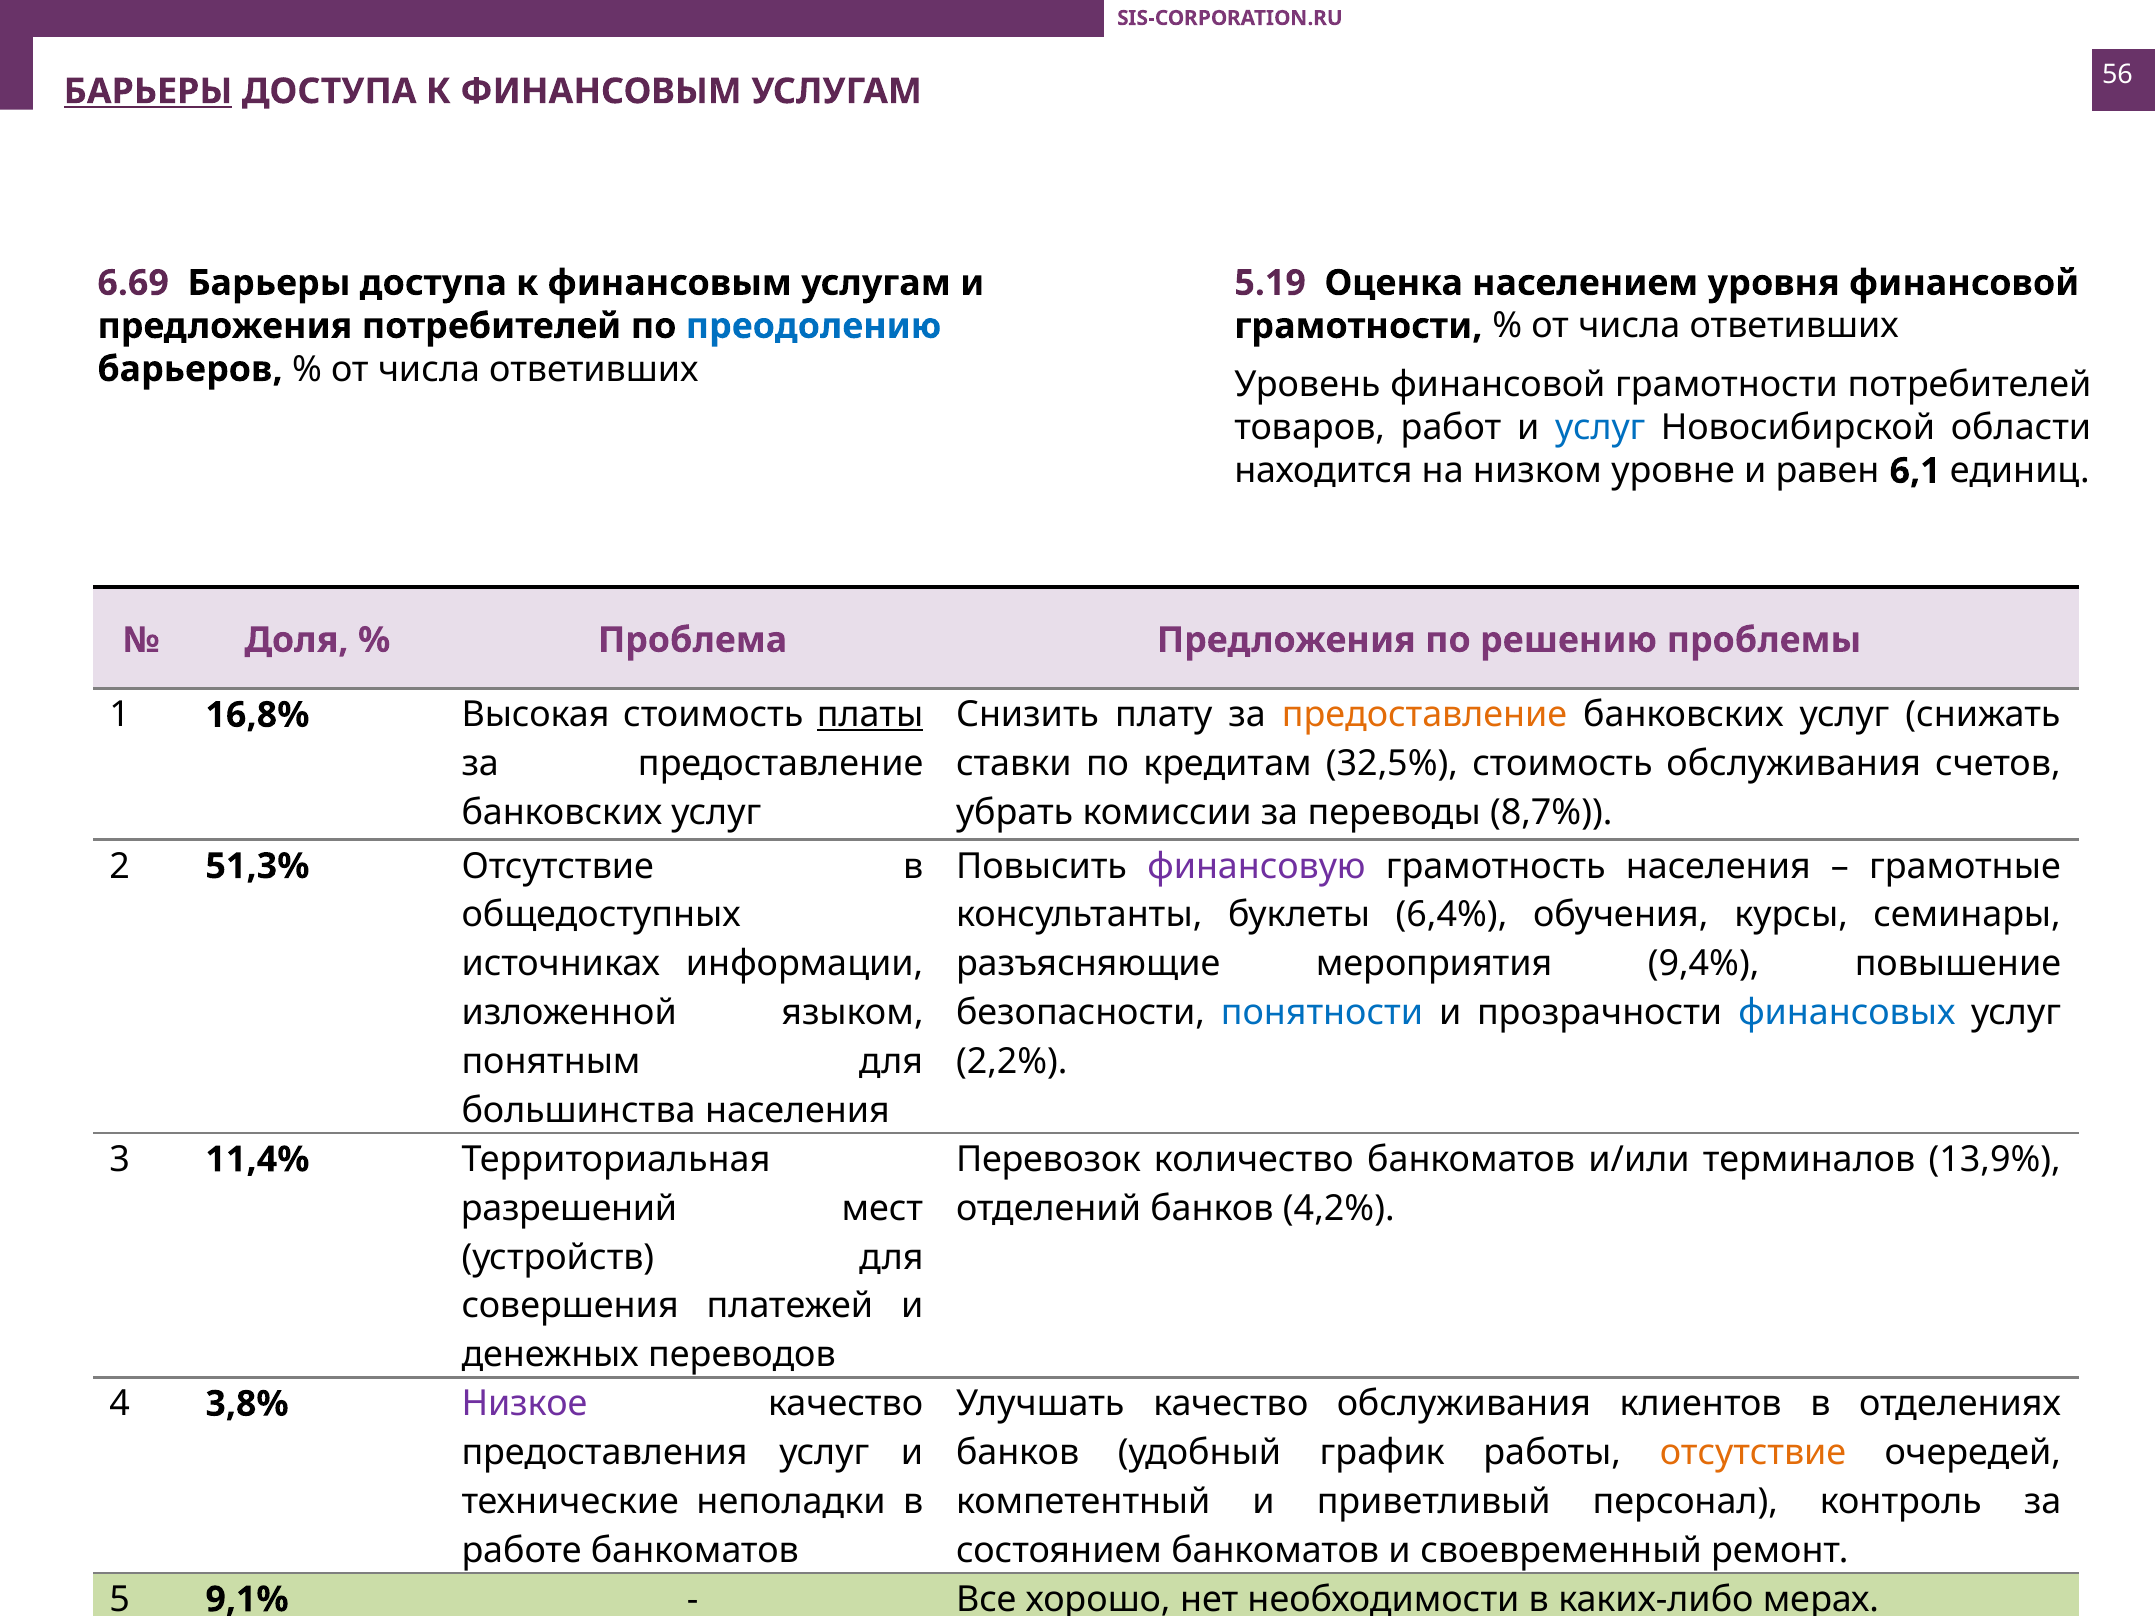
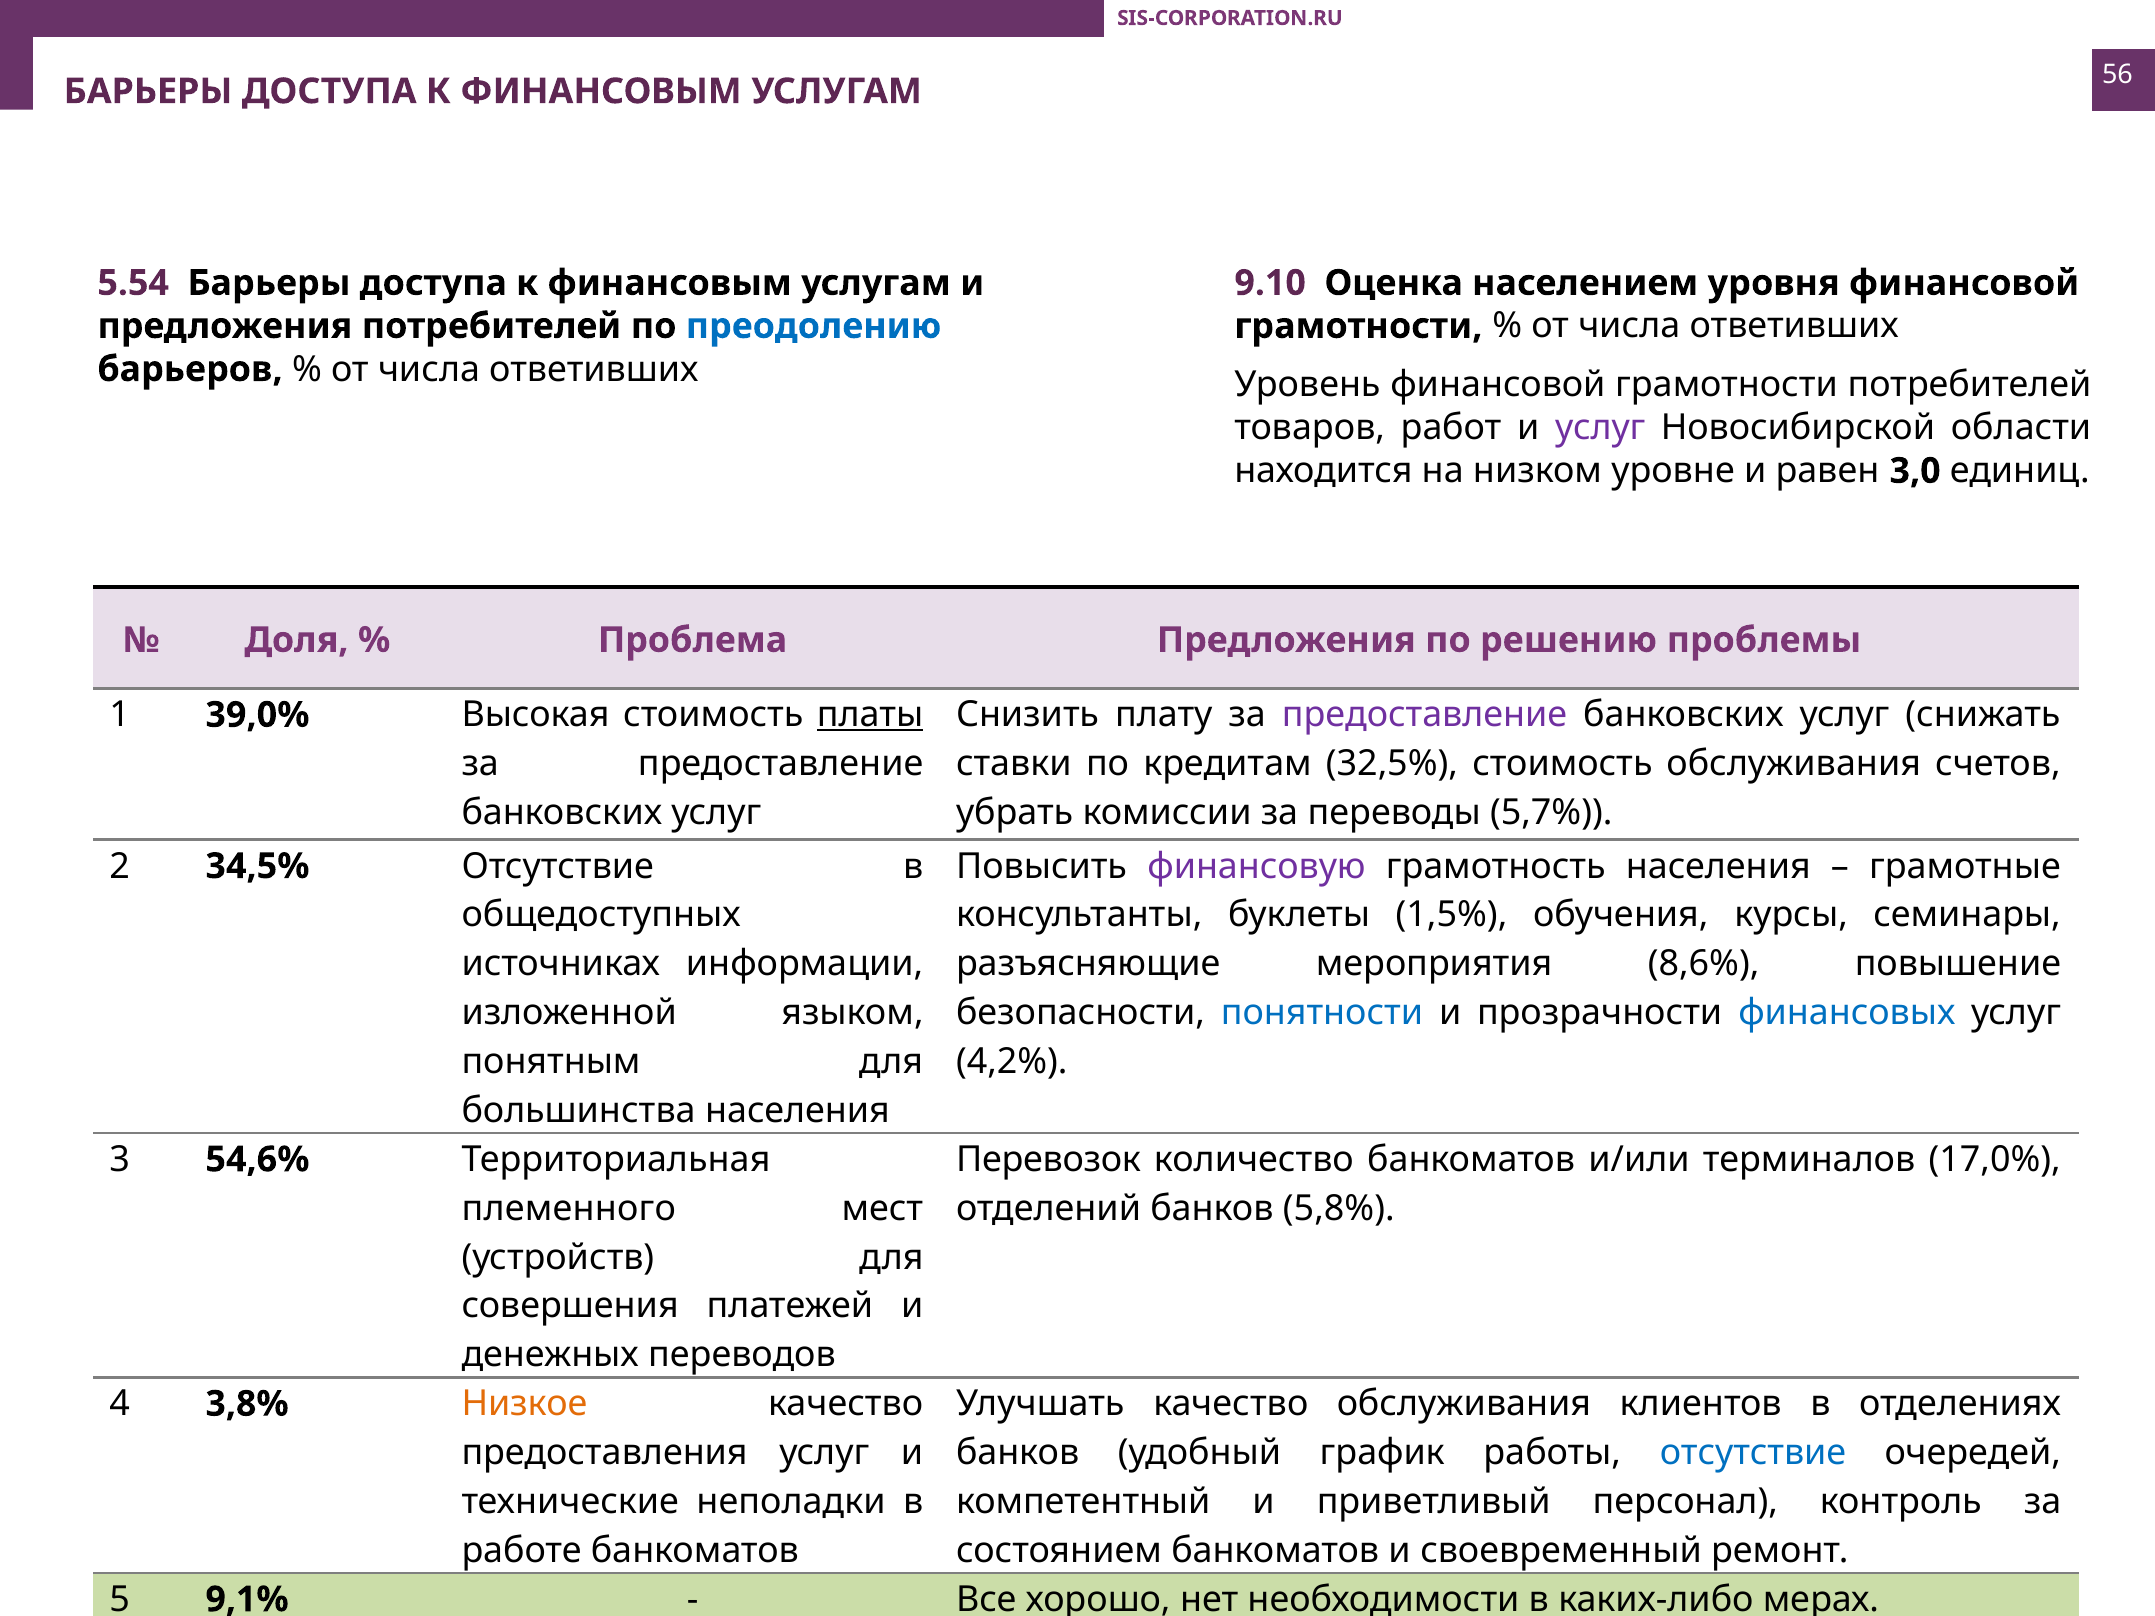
БАРЬЕРЫ at (148, 91) underline: present -> none
6.69: 6.69 -> 5.54
5.19: 5.19 -> 9.10
услуг at (1600, 428) colour: blue -> purple
6,1: 6,1 -> 3,0
16,8%: 16,8% -> 39,0%
предоставление at (1425, 715) colour: orange -> purple
8,7%: 8,7% -> 5,7%
51,3%: 51,3% -> 34,5%
6,4%: 6,4% -> 1,5%
9,4%: 9,4% -> 8,6%
2,2%: 2,2% -> 4,2%
11,4%: 11,4% -> 54,6%
13,9%: 13,9% -> 17,0%
разрешений: разрешений -> племенного
4,2%: 4,2% -> 5,8%
Низкое colour: purple -> orange
отсутствие at (1753, 1453) colour: orange -> blue
